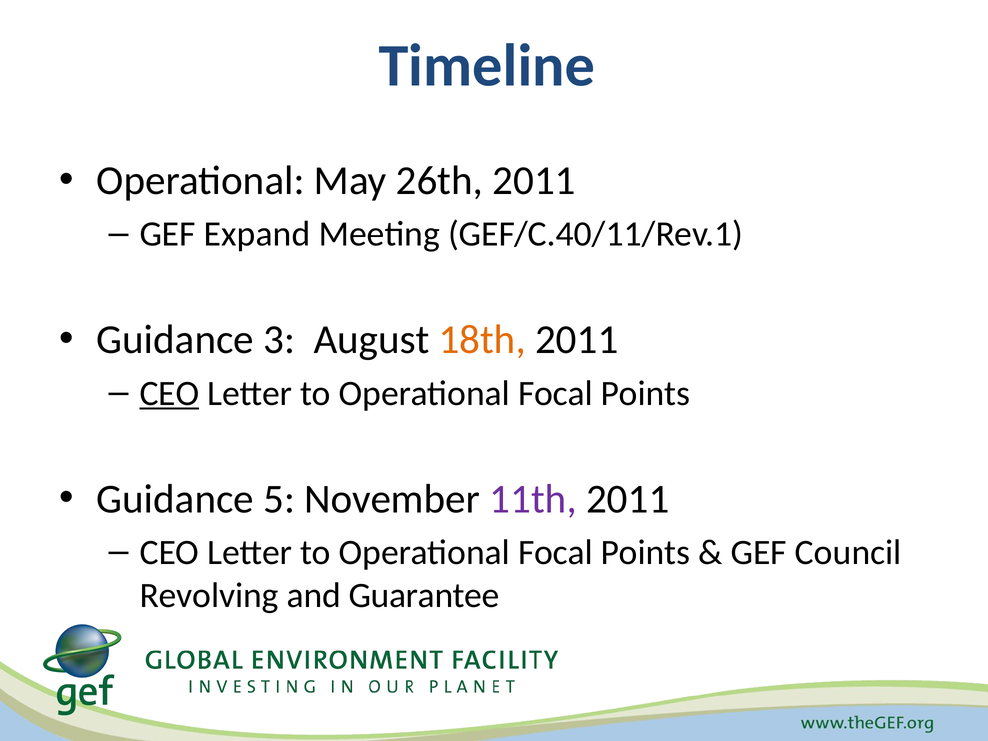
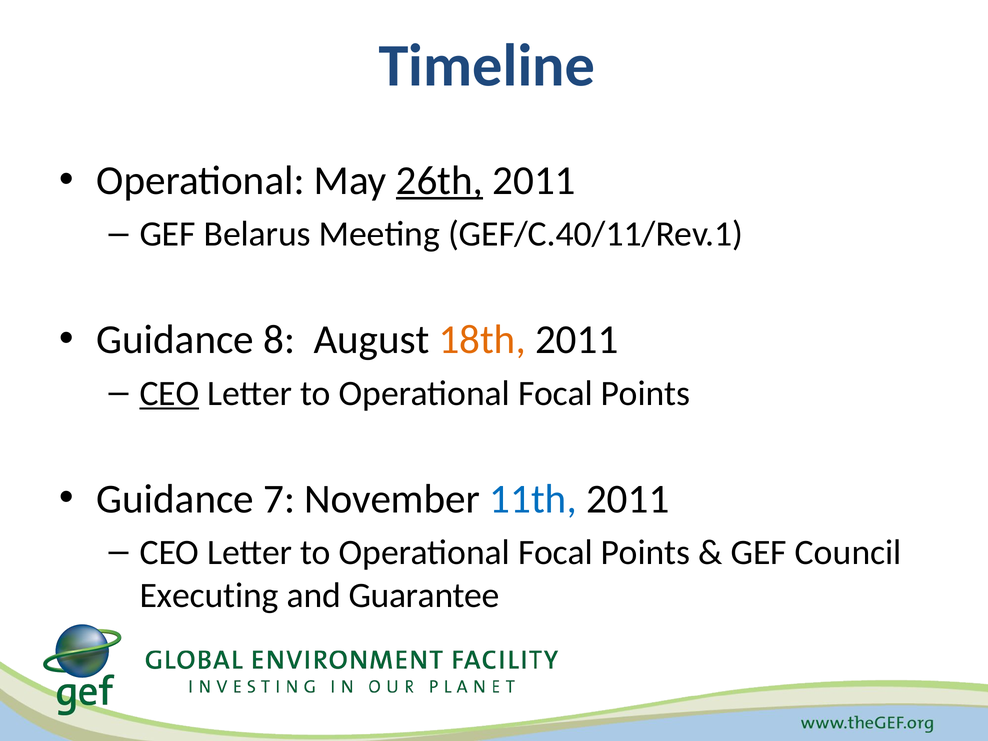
26th underline: none -> present
Expand: Expand -> Belarus
3: 3 -> 8
5: 5 -> 7
11th colour: purple -> blue
Revolving: Revolving -> Executing
